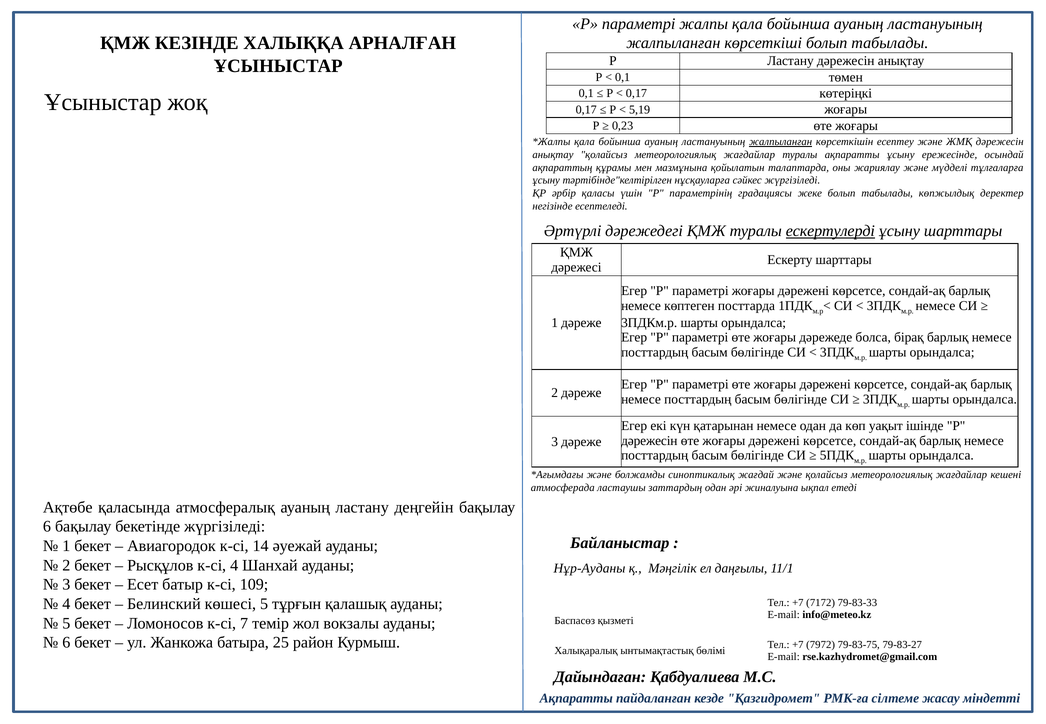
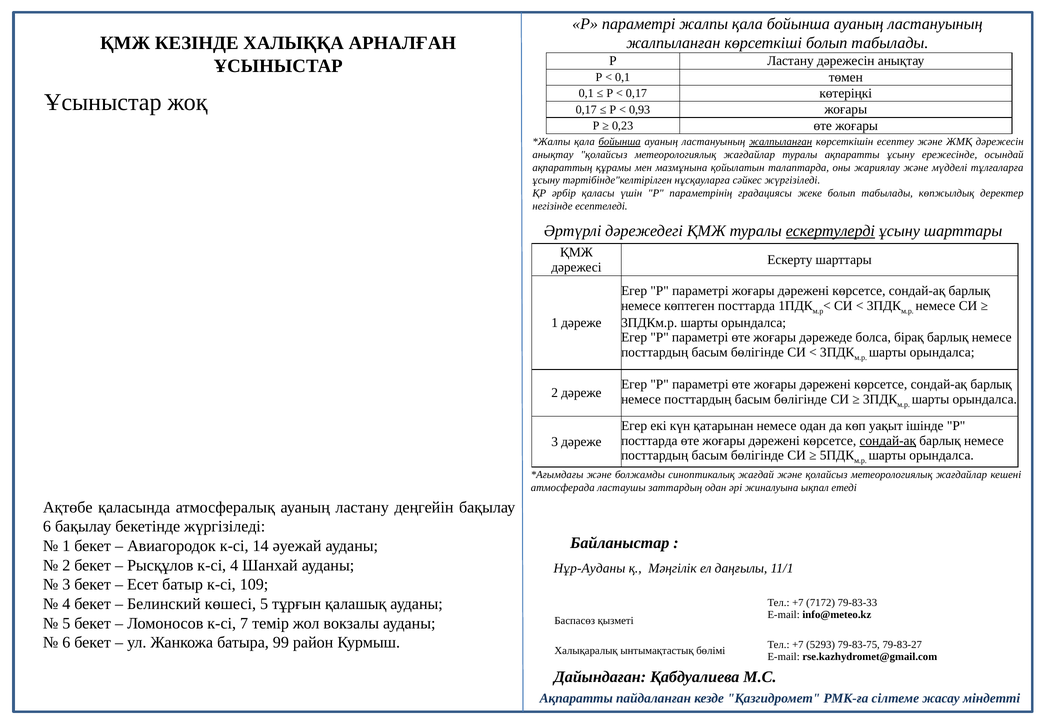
5,19: 5,19 -> 0,93
бойынша at (620, 142) underline: none -> present
дәрежесін at (649, 441): дәрежесін -> посттарда
сондай-ақ at (888, 441) underline: none -> present
25: 25 -> 99
7972: 7972 -> 5293
